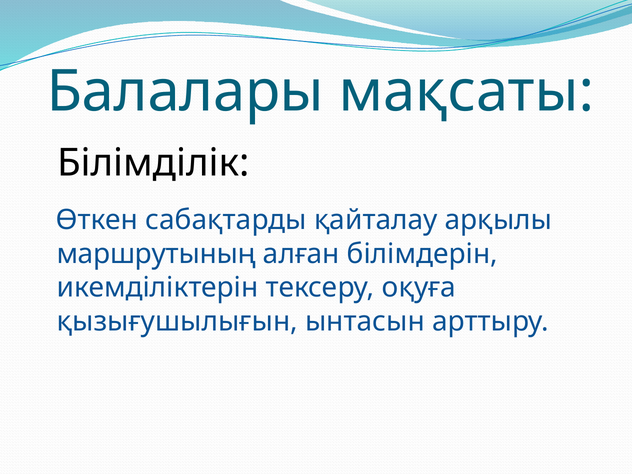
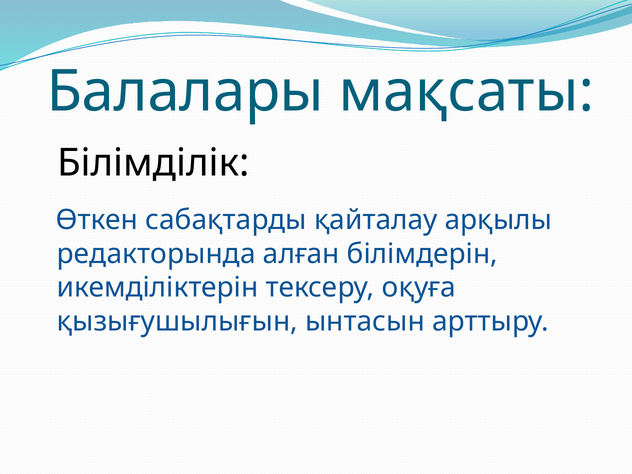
маршрутының: маршрутының -> редакторында
